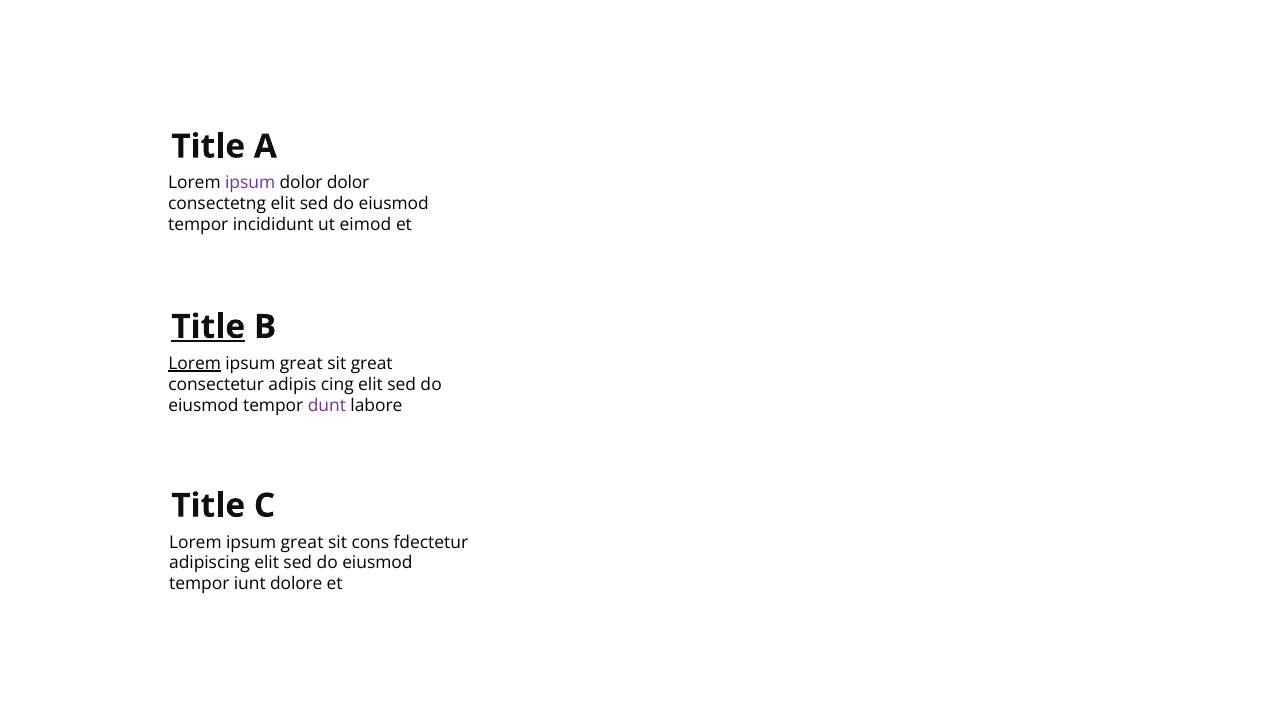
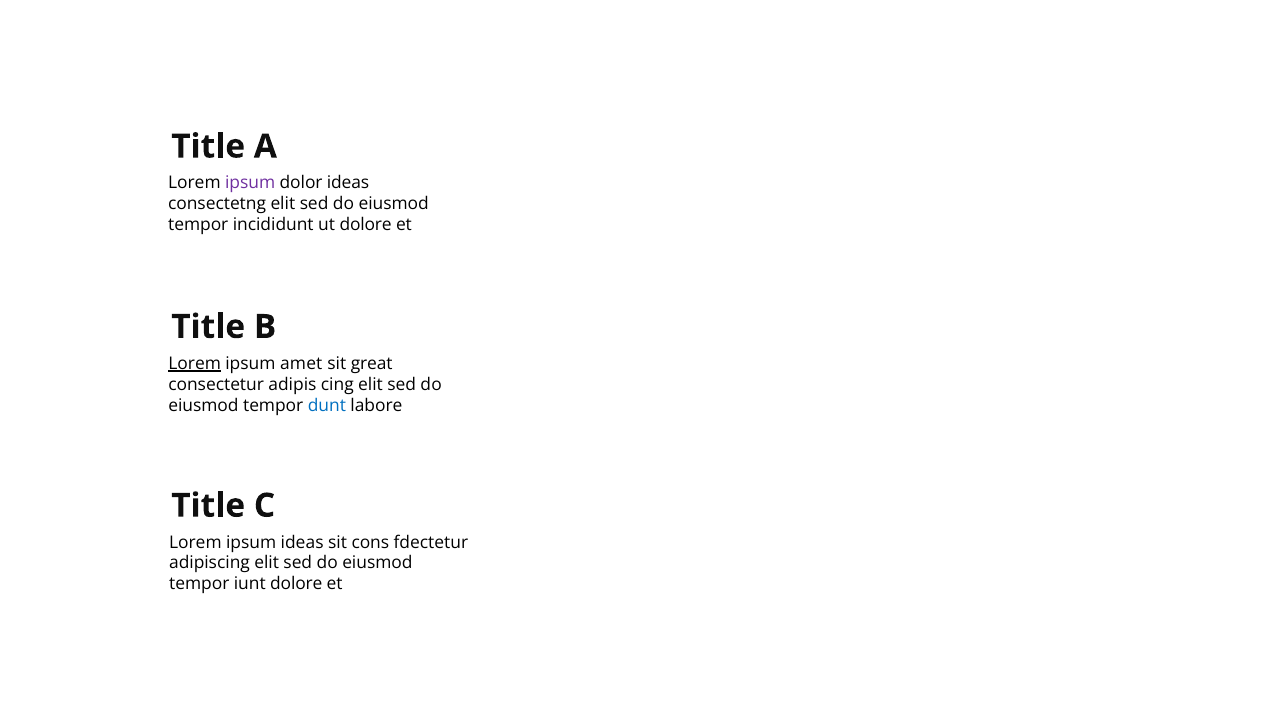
dolor dolor: dolor -> ideas
ut eimod: eimod -> dolore
Title at (208, 327) underline: present -> none
great at (301, 364): great -> amet
dunt colour: purple -> blue
great at (302, 543): great -> ideas
